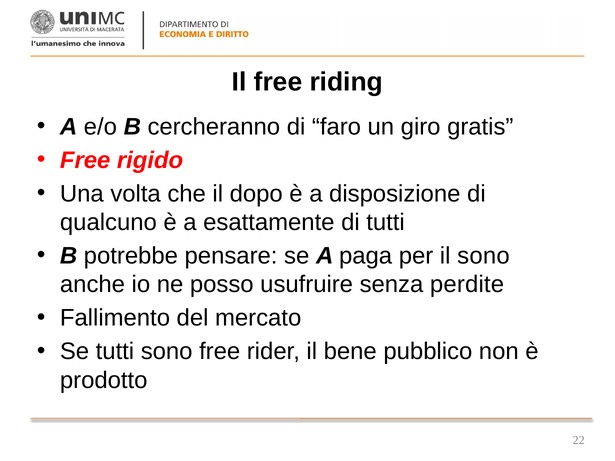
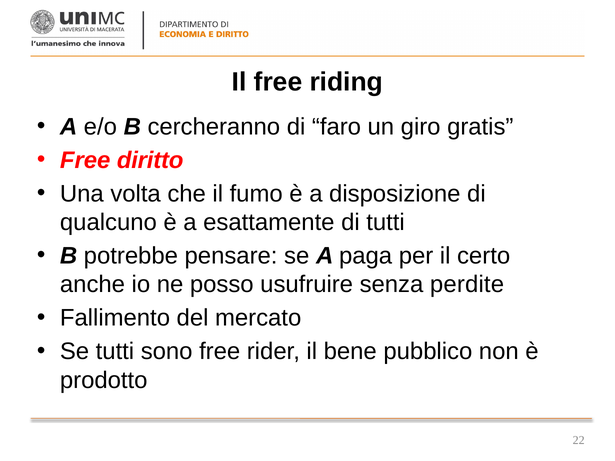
rigido: rigido -> diritto
dopo: dopo -> fumo
il sono: sono -> certo
